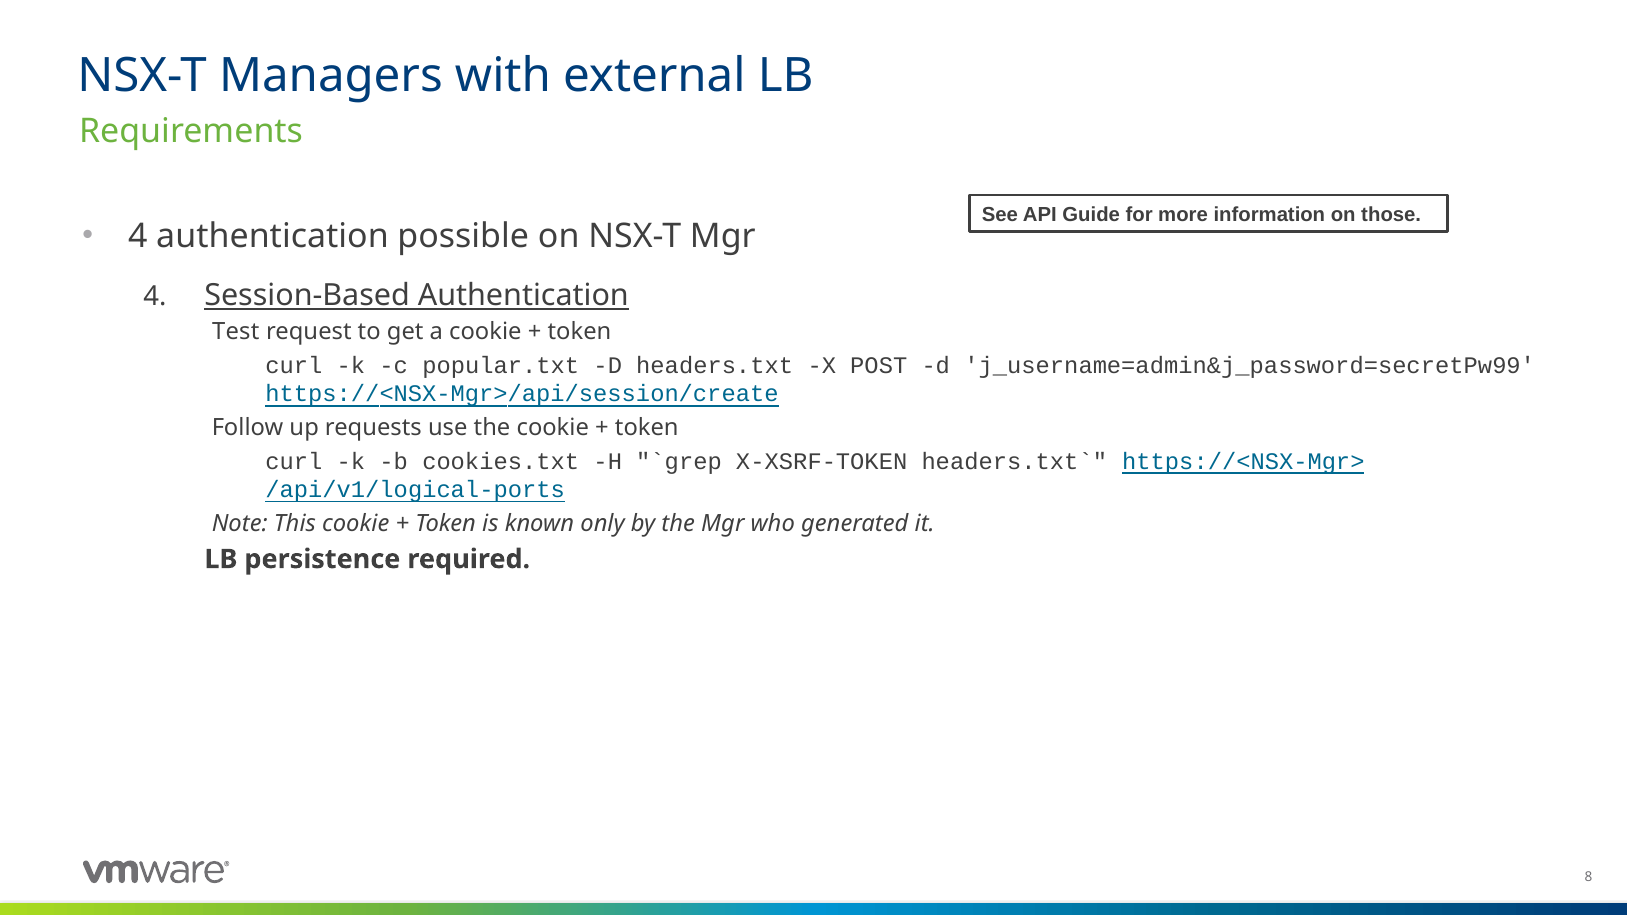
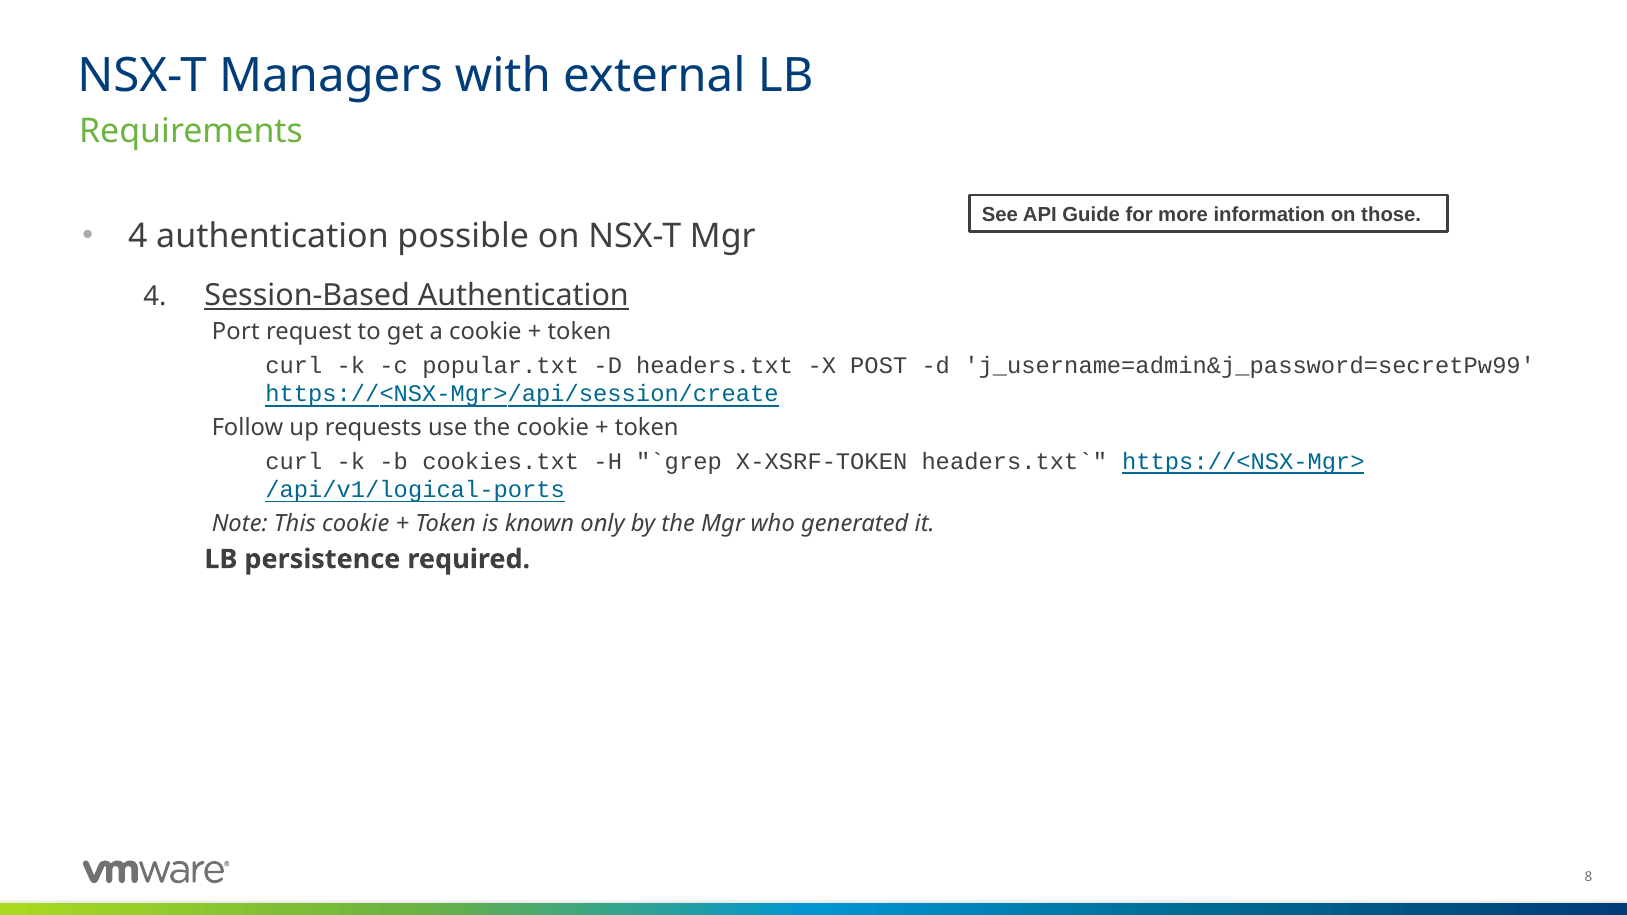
Test: Test -> Port
